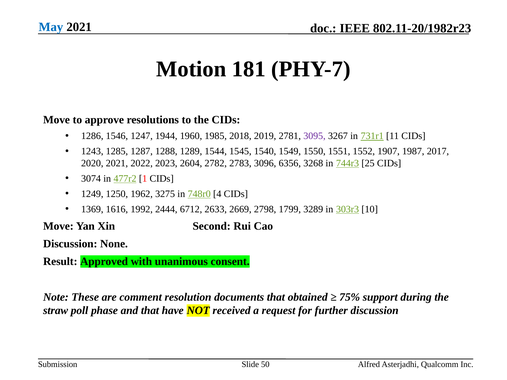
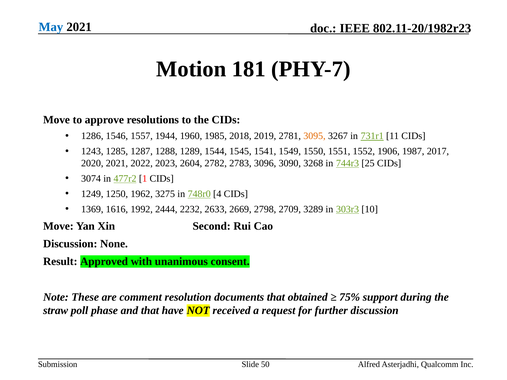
1247: 1247 -> 1557
3095 colour: purple -> orange
1540: 1540 -> 1541
1907: 1907 -> 1906
6356: 6356 -> 3090
6712: 6712 -> 2232
1799: 1799 -> 2709
